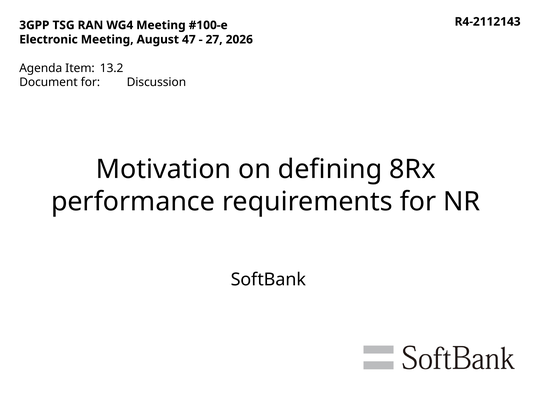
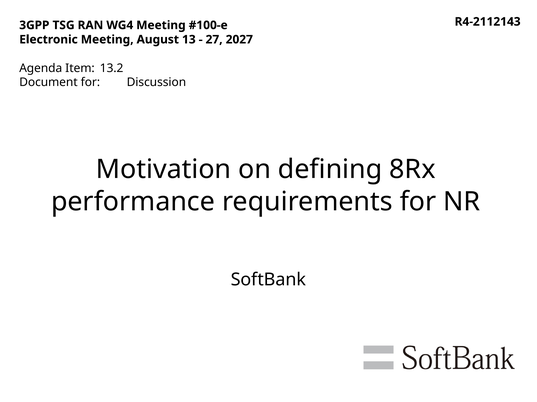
47: 47 -> 13
2026: 2026 -> 2027
